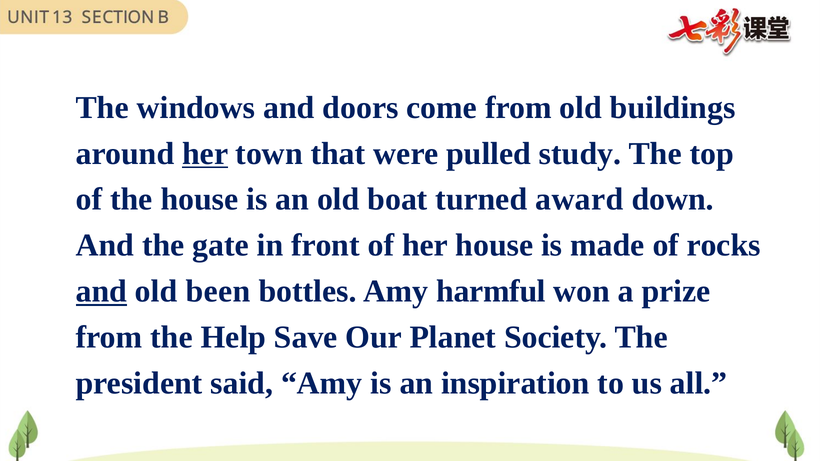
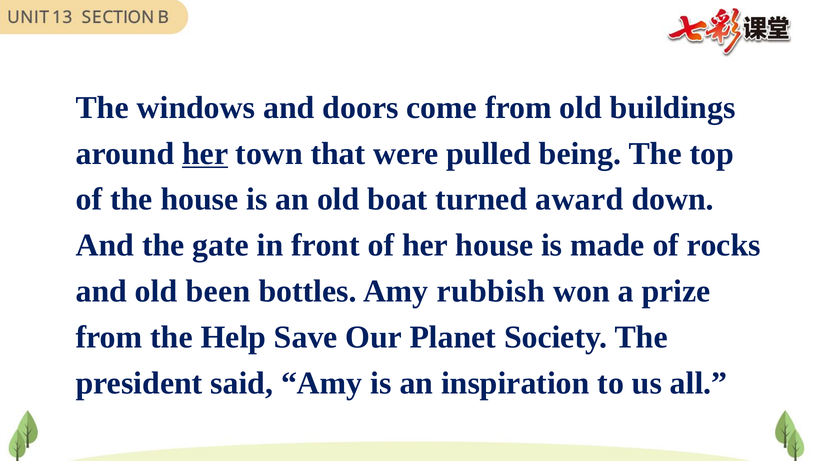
study: study -> being
and at (101, 291) underline: present -> none
harmful: harmful -> rubbish
